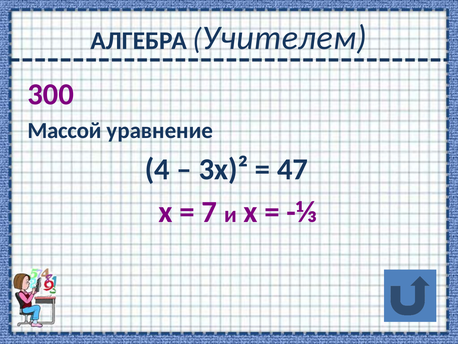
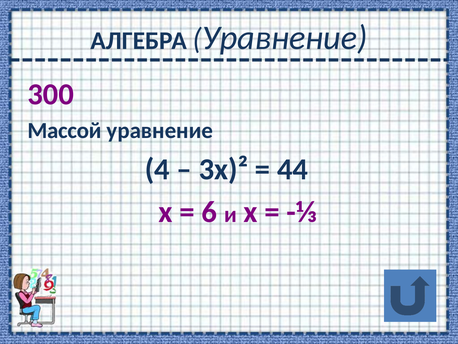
Учителем at (284, 38): Учителем -> Уравнение
47: 47 -> 44
7: 7 -> 6
